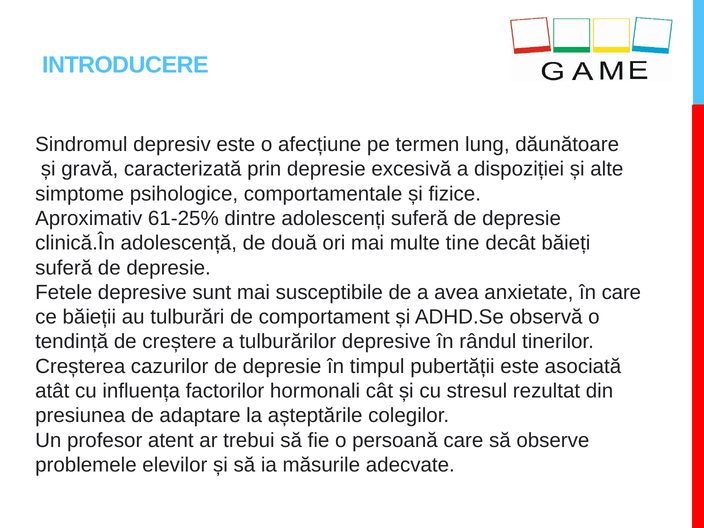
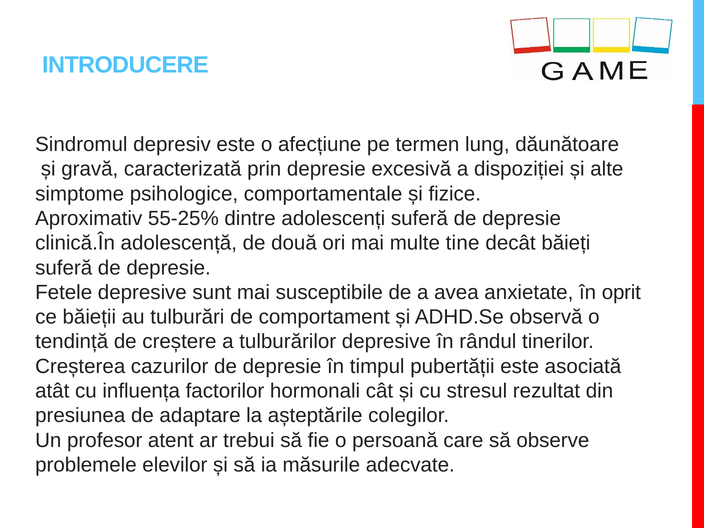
61-25%: 61-25% -> 55-25%
în care: care -> oprit
